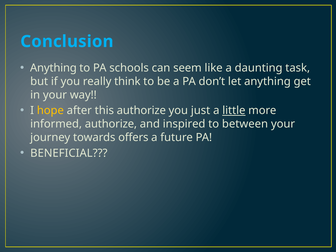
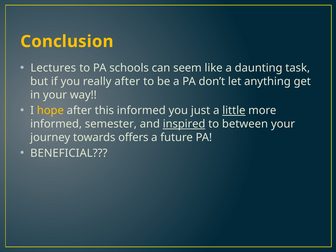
Conclusion colour: light blue -> yellow
Anything at (53, 68): Anything -> Lectures
really think: think -> after
this authorize: authorize -> informed
informed authorize: authorize -> semester
inspired underline: none -> present
